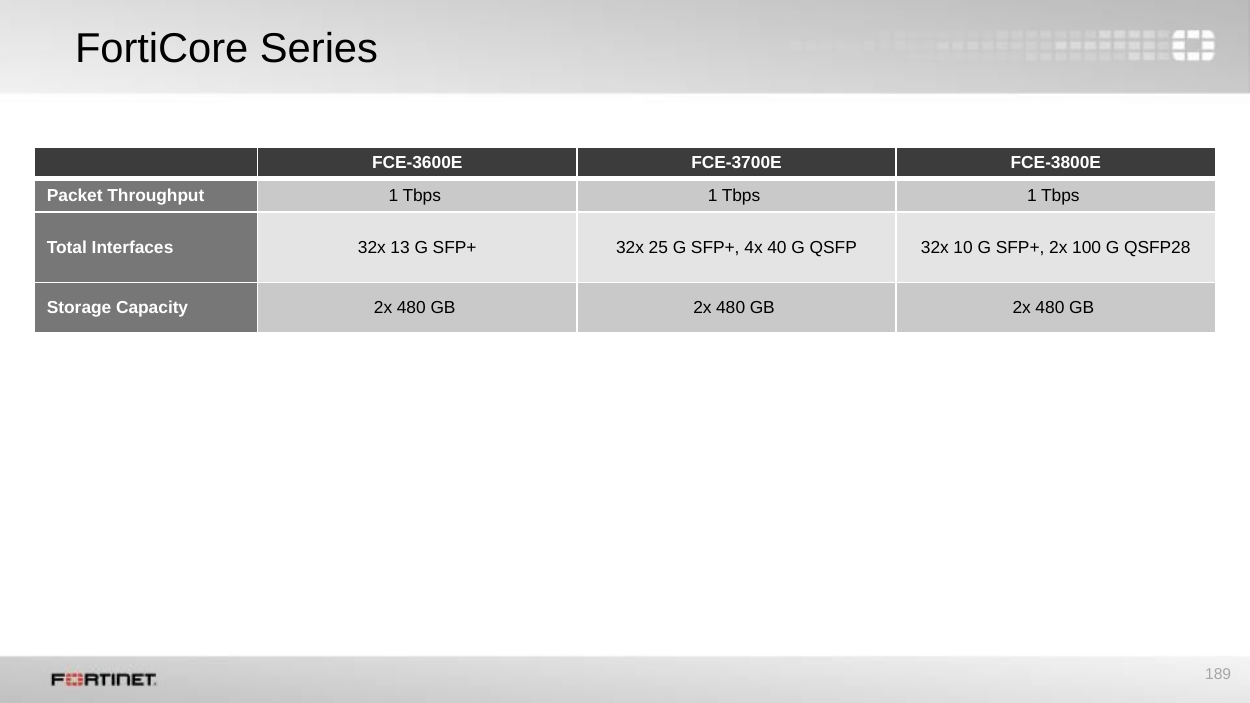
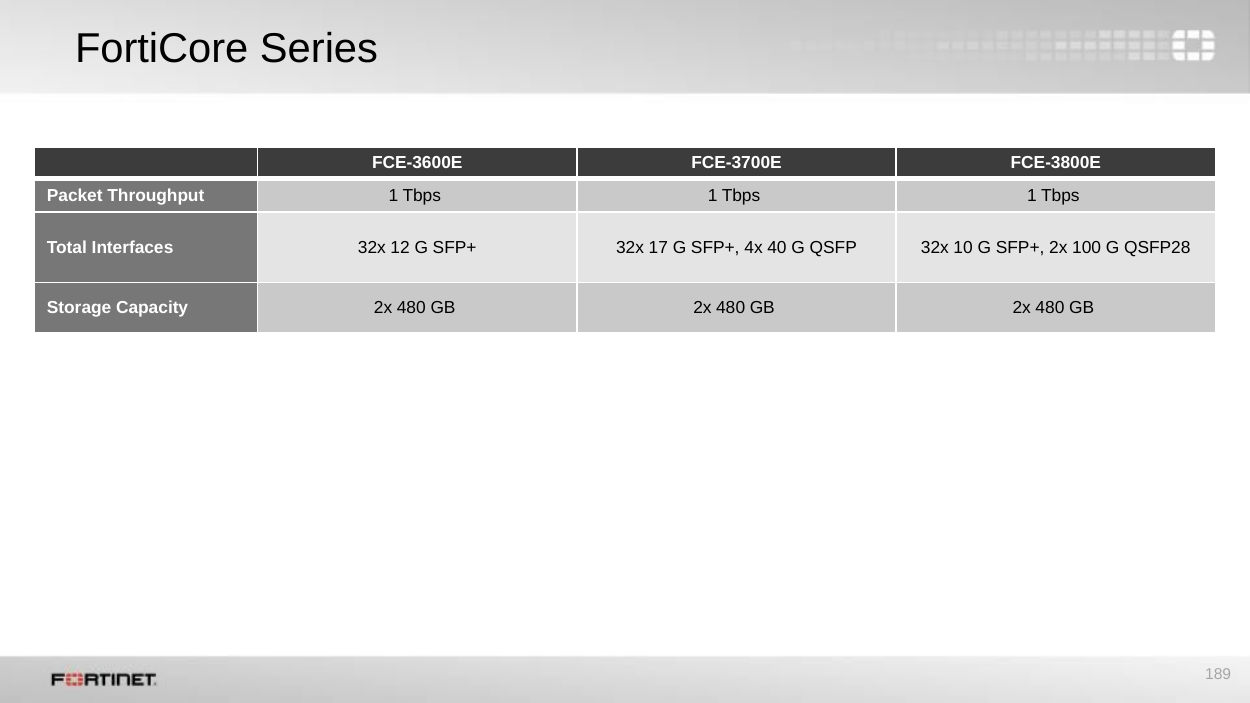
13: 13 -> 12
25: 25 -> 17
